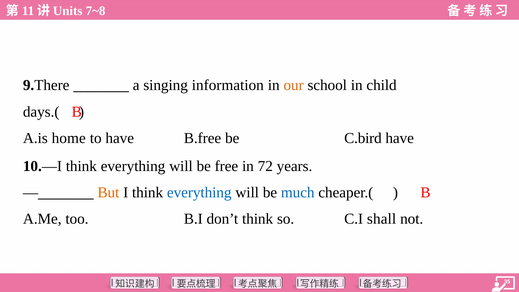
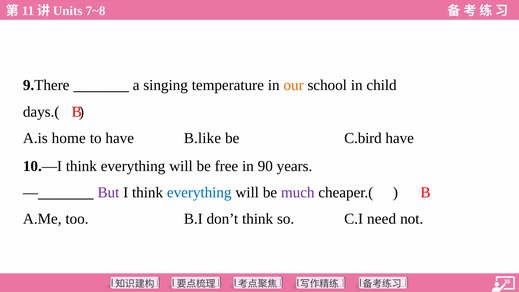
information: information -> temperature
B.free: B.free -> B.like
72: 72 -> 90
But colour: orange -> purple
much colour: blue -> purple
shall: shall -> need
